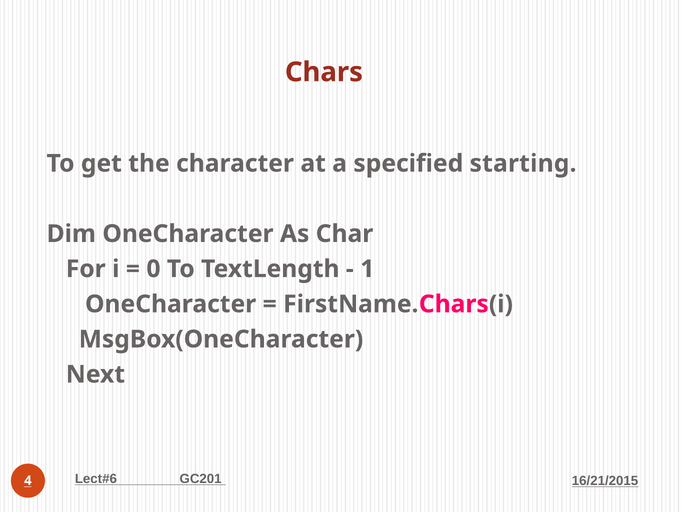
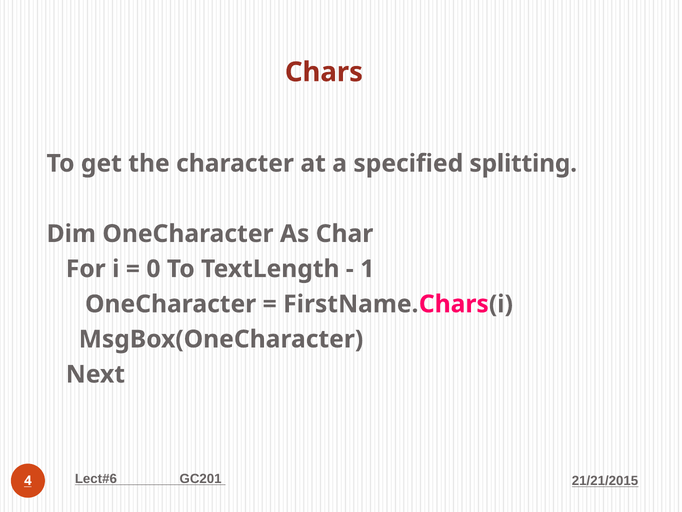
starting: starting -> splitting
16/21/2015: 16/21/2015 -> 21/21/2015
